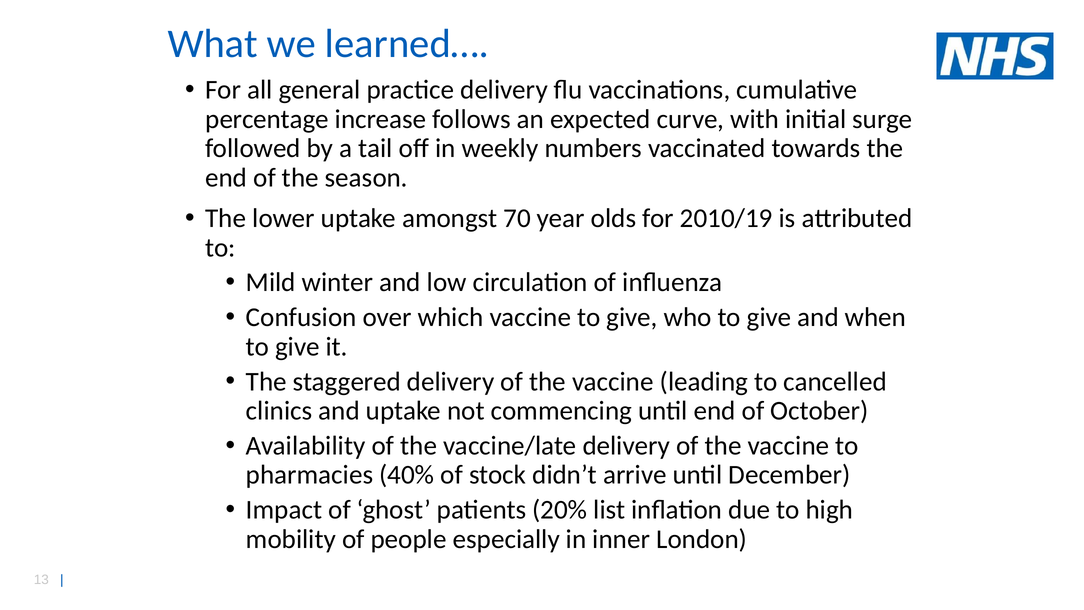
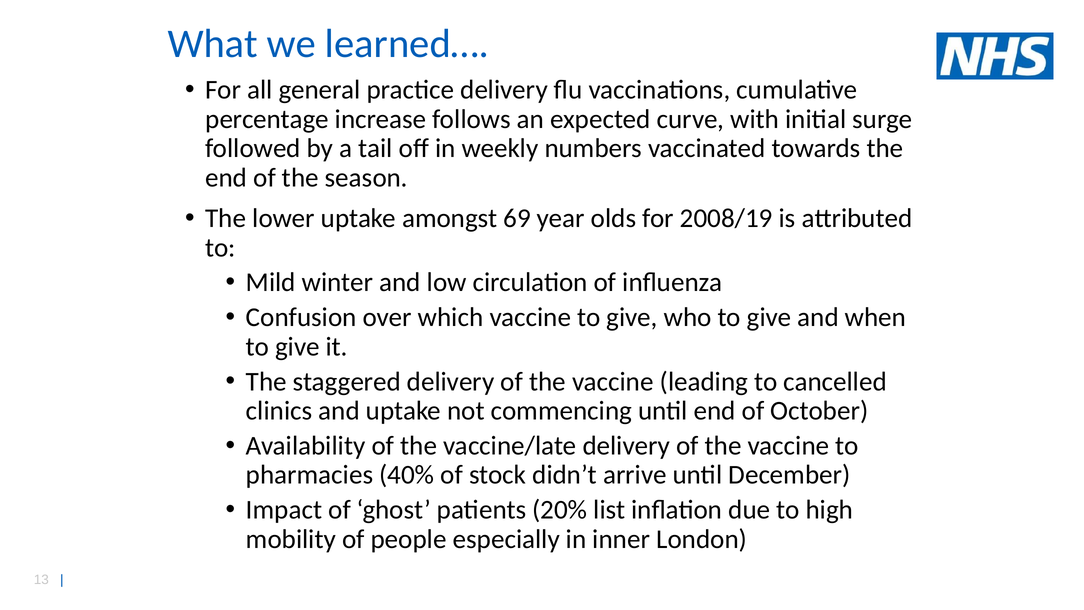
70: 70 -> 69
2010/19: 2010/19 -> 2008/19
